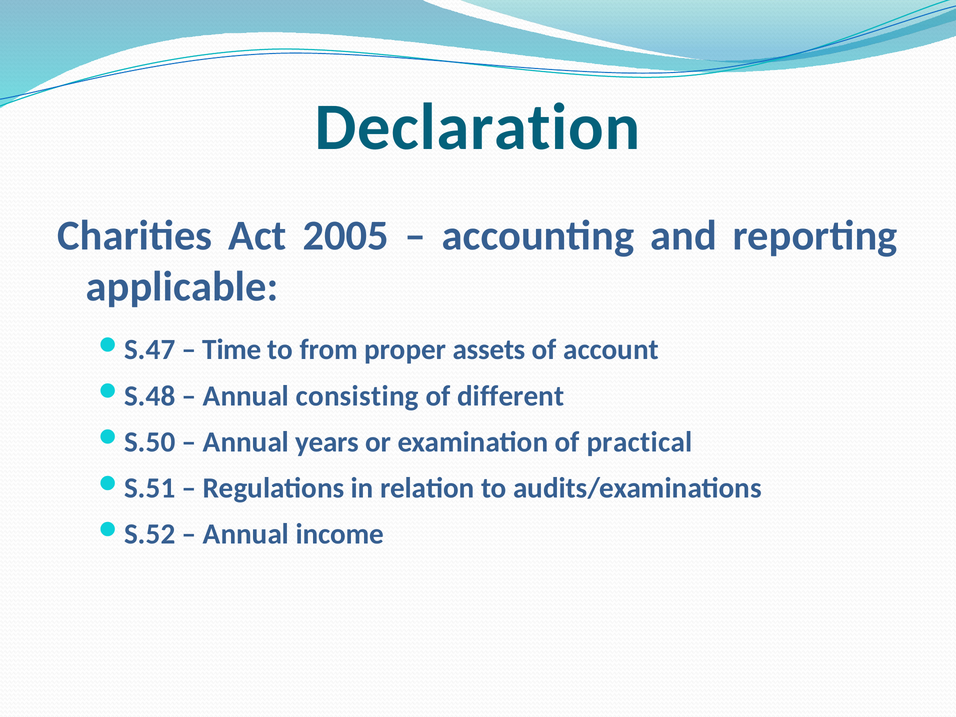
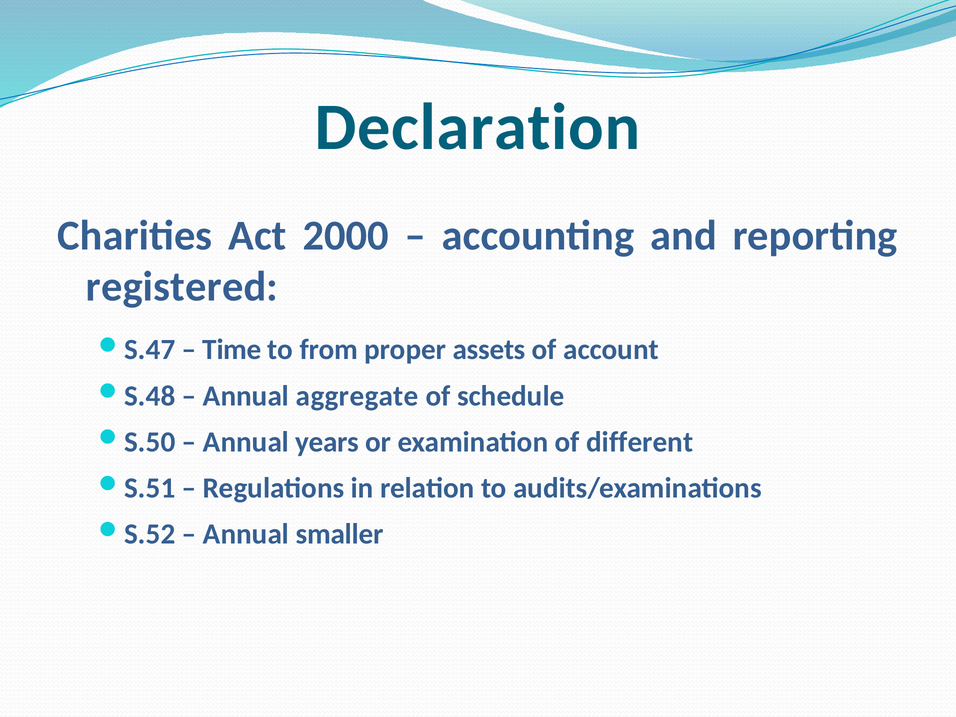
2005: 2005 -> 2000
applicable: applicable -> registered
consisting: consisting -> aggregate
different: different -> schedule
practical: practical -> different
income: income -> smaller
